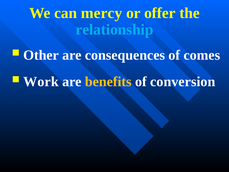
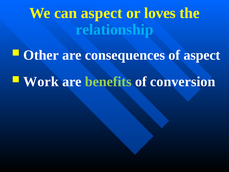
can mercy: mercy -> aspect
offer: offer -> loves
of comes: comes -> aspect
benefits colour: yellow -> light green
